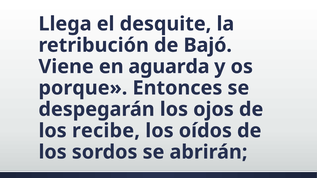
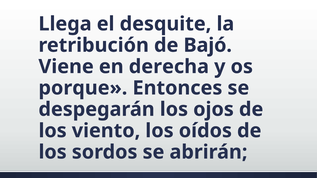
aguarda: aguarda -> derecha
recibe: recibe -> viento
